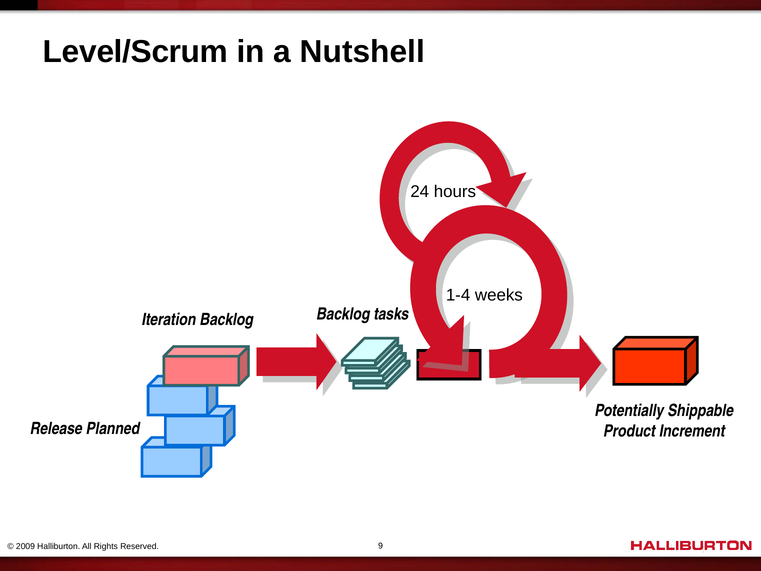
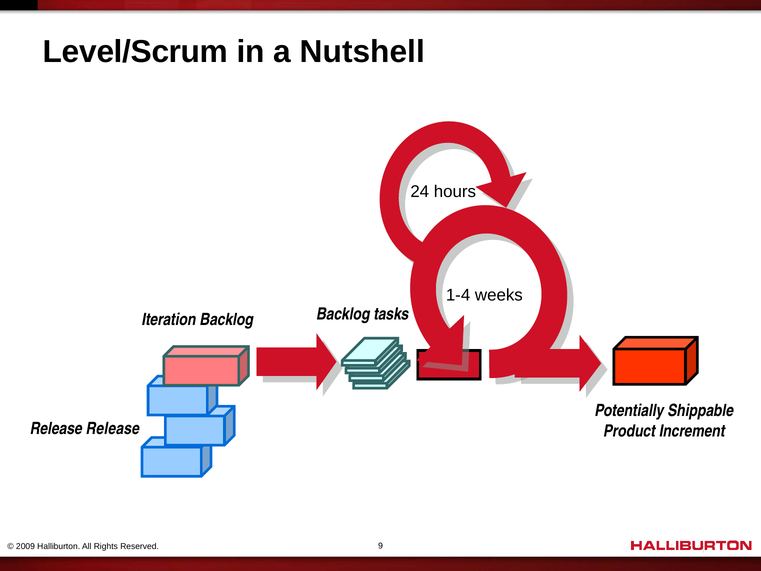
Release Planned: Planned -> Release
